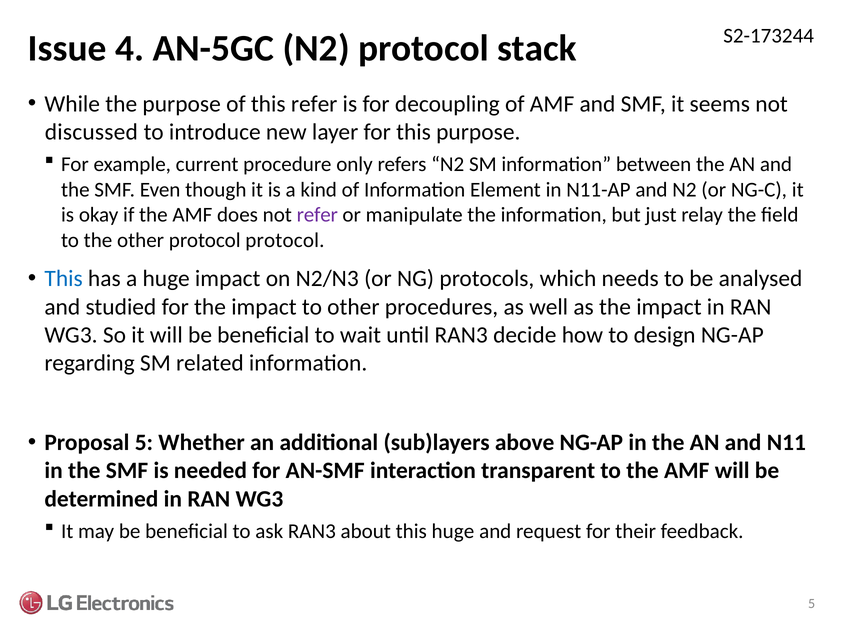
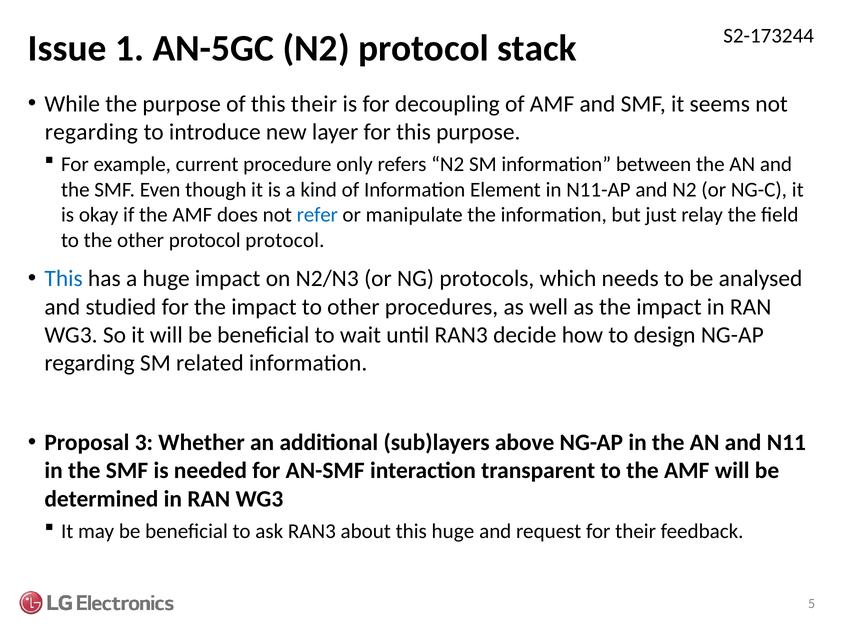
4: 4 -> 1
this refer: refer -> their
discussed at (91, 132): discussed -> regarding
refer at (317, 215) colour: purple -> blue
Proposal 5: 5 -> 3
